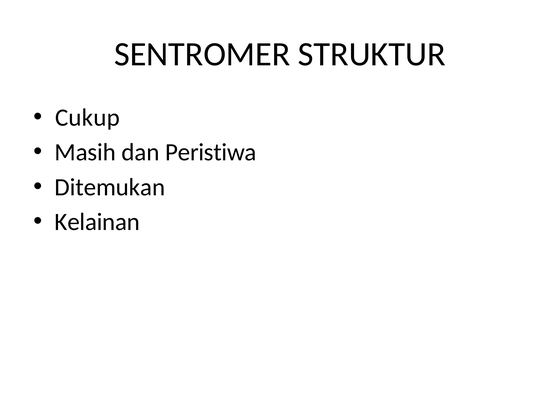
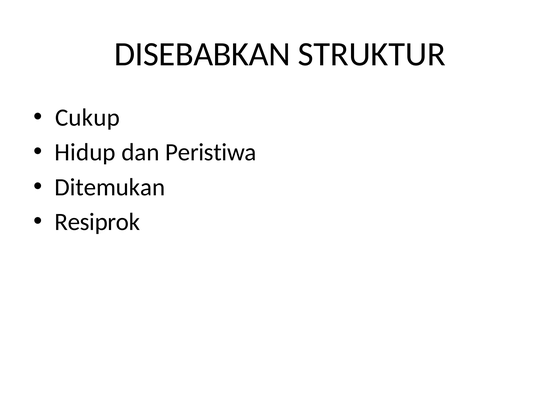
SENTROMER: SENTROMER -> DISEBABKAN
Masih: Masih -> Hidup
Kelainan: Kelainan -> Resiprok
